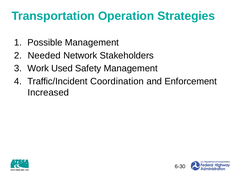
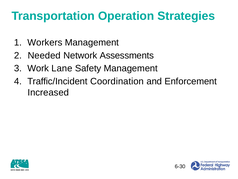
Possible: Possible -> Workers
Stakeholders: Stakeholders -> Assessments
Used: Used -> Lane
